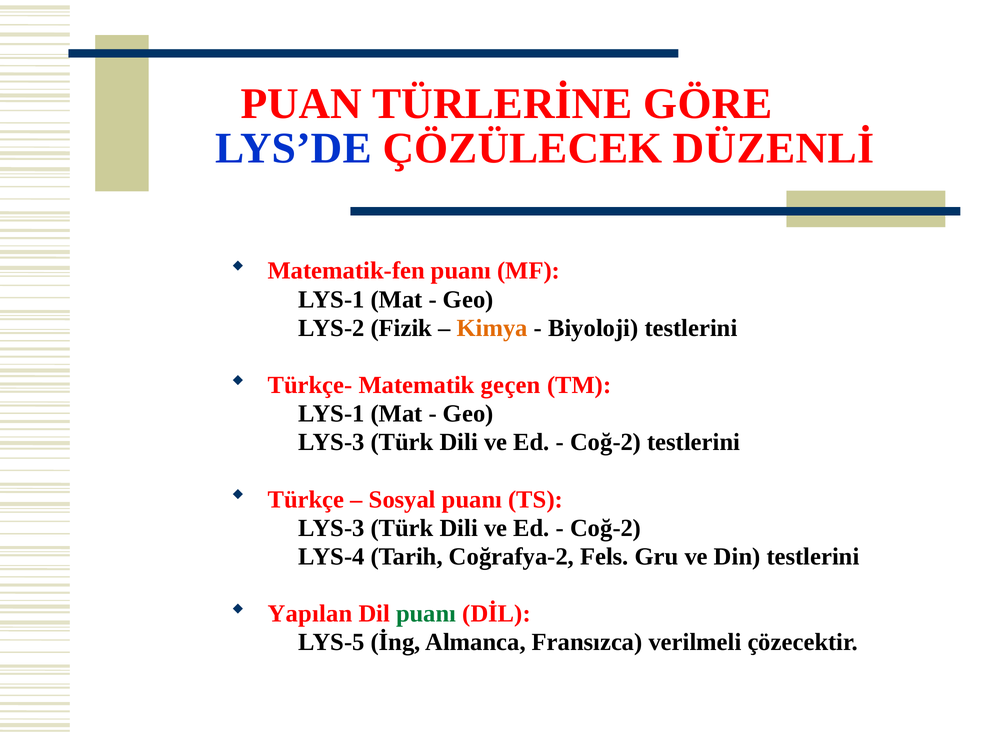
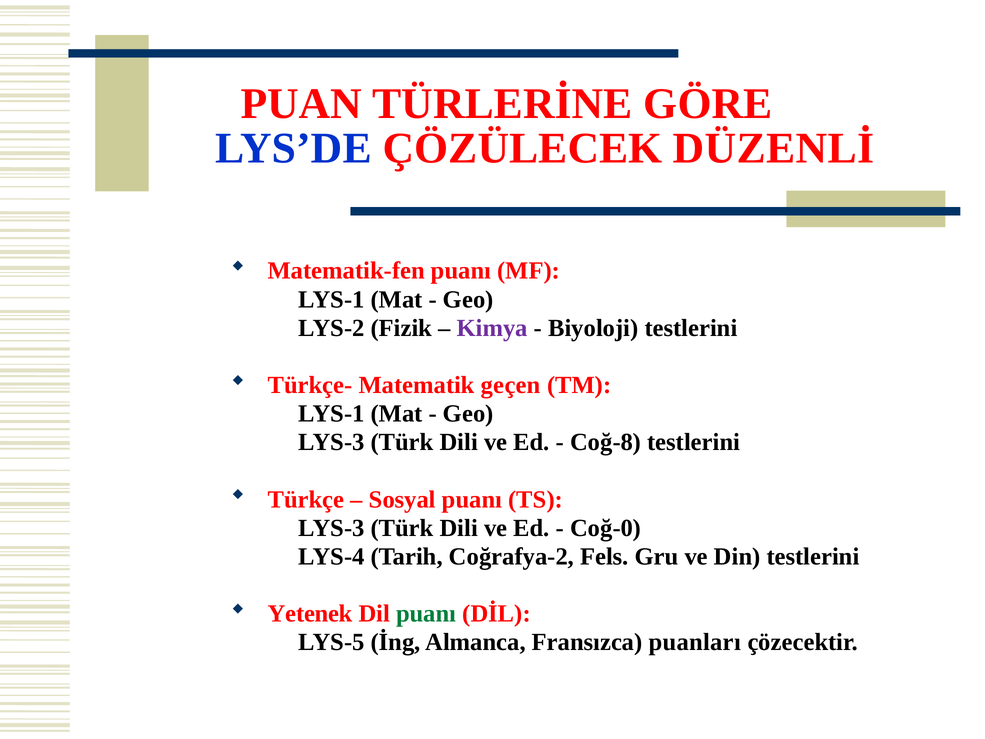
Kimya colour: orange -> purple
Coğ-2 at (606, 442): Coğ-2 -> Coğ-8
Coğ-2 at (606, 528): Coğ-2 -> Coğ-0
Yapılan: Yapılan -> Yetenek
verilmeli: verilmeli -> puanları
